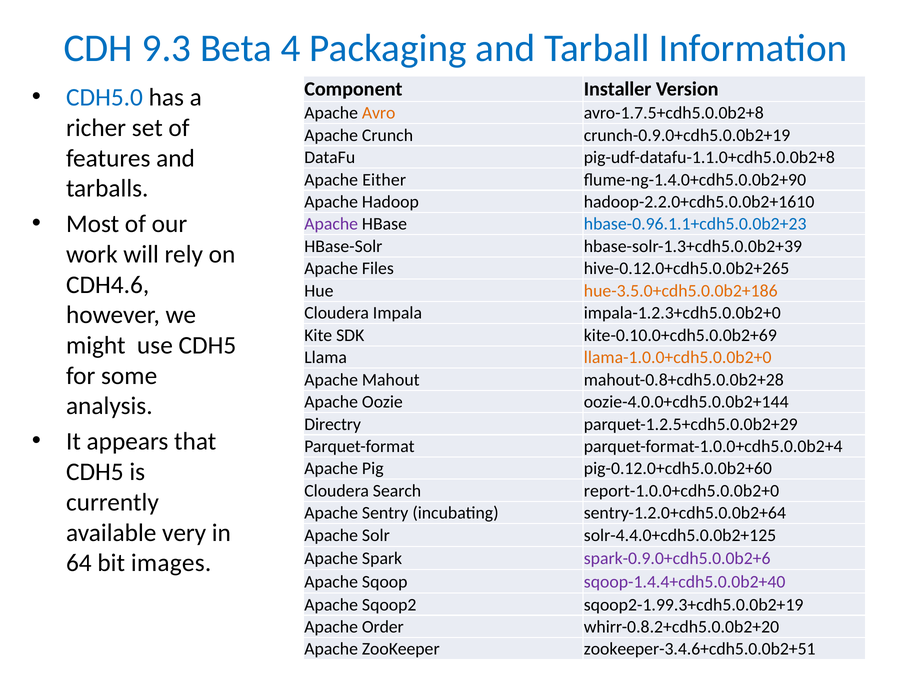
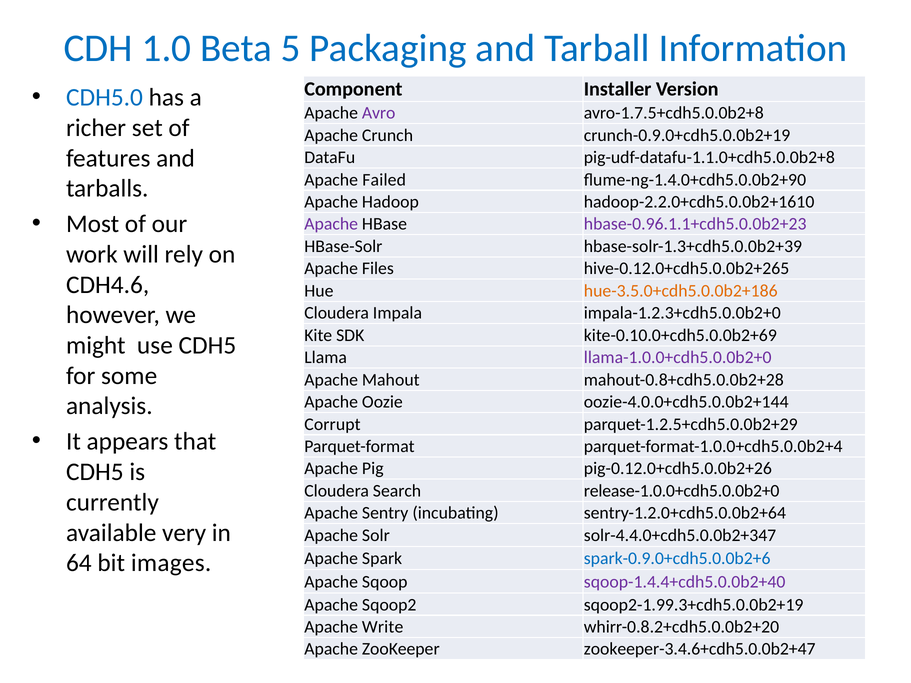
9.3: 9.3 -> 1.0
4: 4 -> 5
Avro colour: orange -> purple
Either: Either -> Failed
hbase-0.96.1.1+cdh5.0.0b2+23 colour: blue -> purple
llama-1.0.0+cdh5.0.0b2+0 colour: orange -> purple
Directry: Directry -> Corrupt
pig-0.12.0+cdh5.0.0b2+60: pig-0.12.0+cdh5.0.0b2+60 -> pig-0.12.0+cdh5.0.0b2+26
report-1.0.0+cdh5.0.0b2+0: report-1.0.0+cdh5.0.0b2+0 -> release-1.0.0+cdh5.0.0b2+0
solr-4.4.0+cdh5.0.0b2+125: solr-4.4.0+cdh5.0.0b2+125 -> solr-4.4.0+cdh5.0.0b2+347
spark-0.9.0+cdh5.0.0b2+6 colour: purple -> blue
Order: Order -> Write
zookeeper-3.4.6+cdh5.0.0b2+51: zookeeper-3.4.6+cdh5.0.0b2+51 -> zookeeper-3.4.6+cdh5.0.0b2+47
